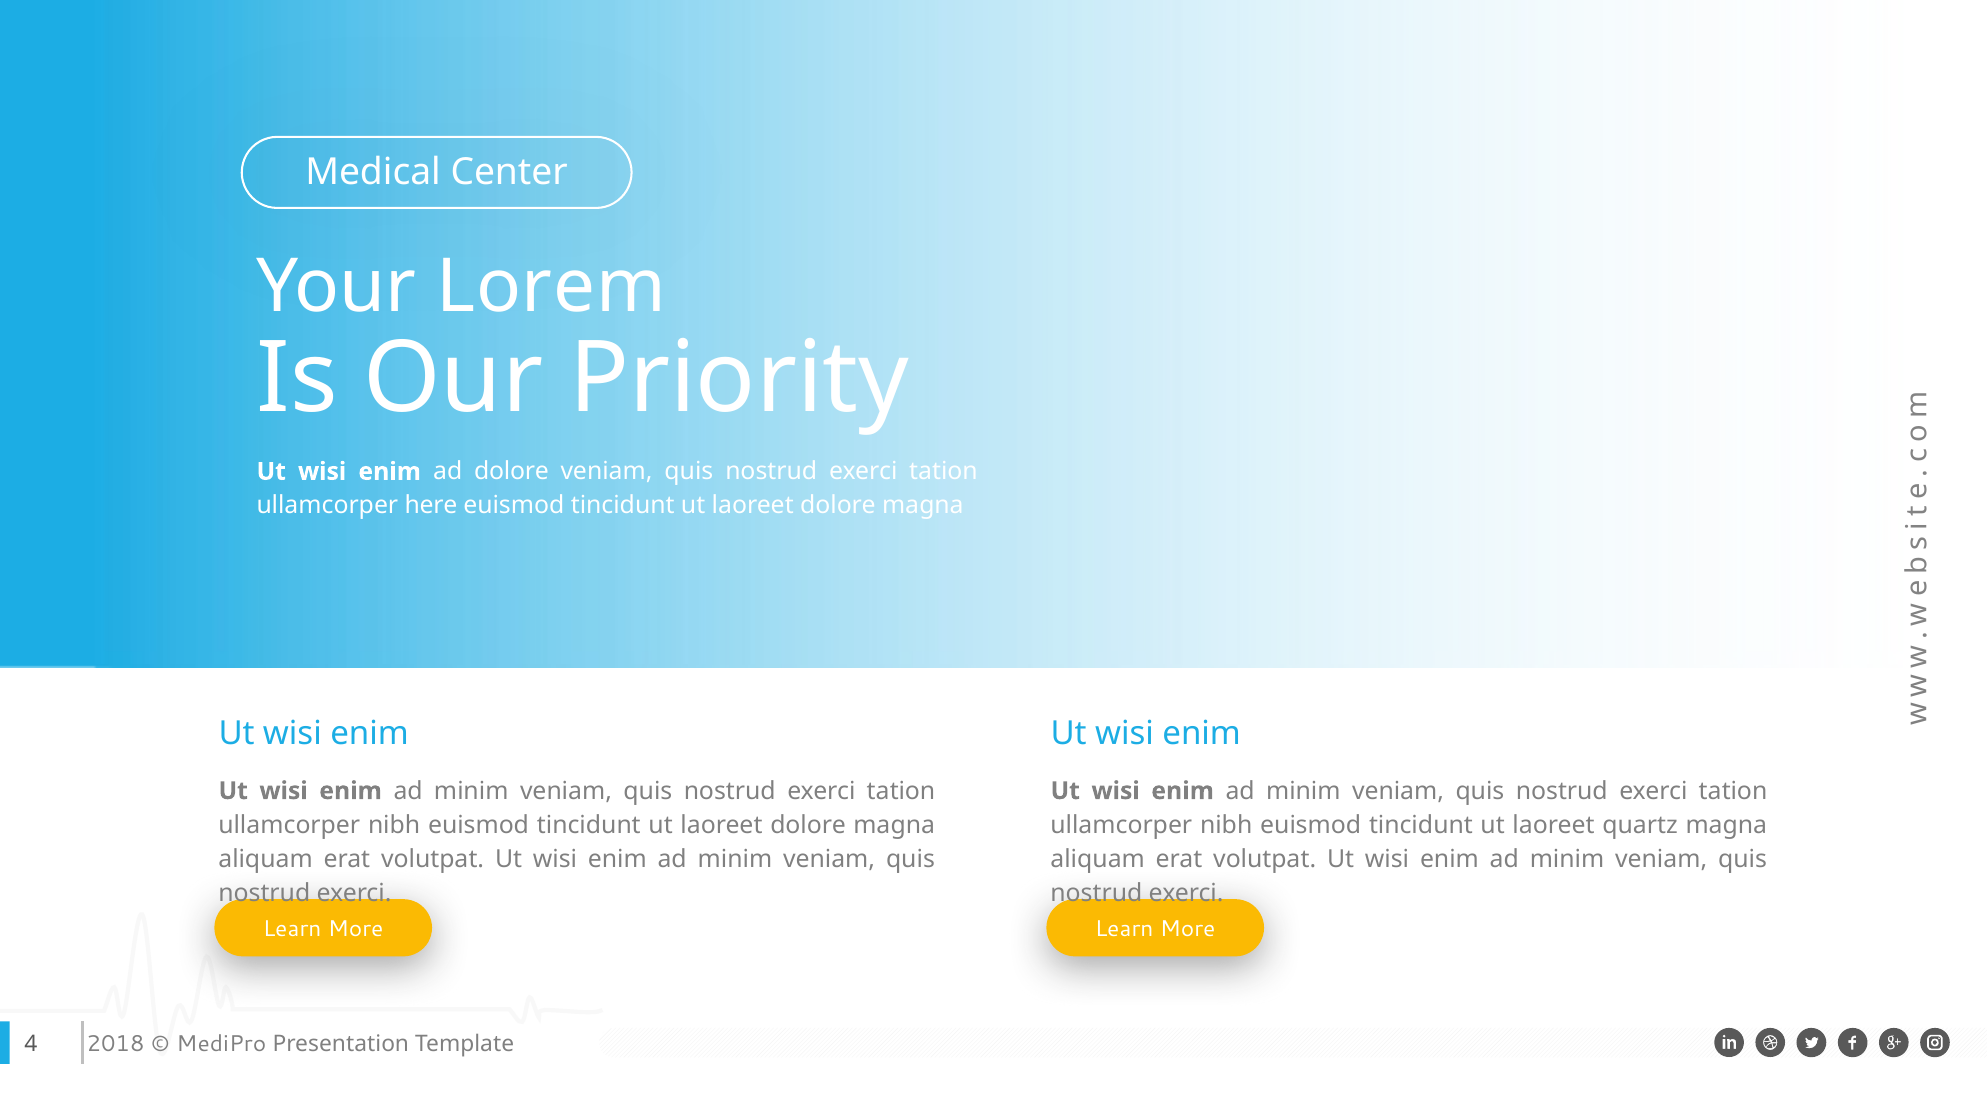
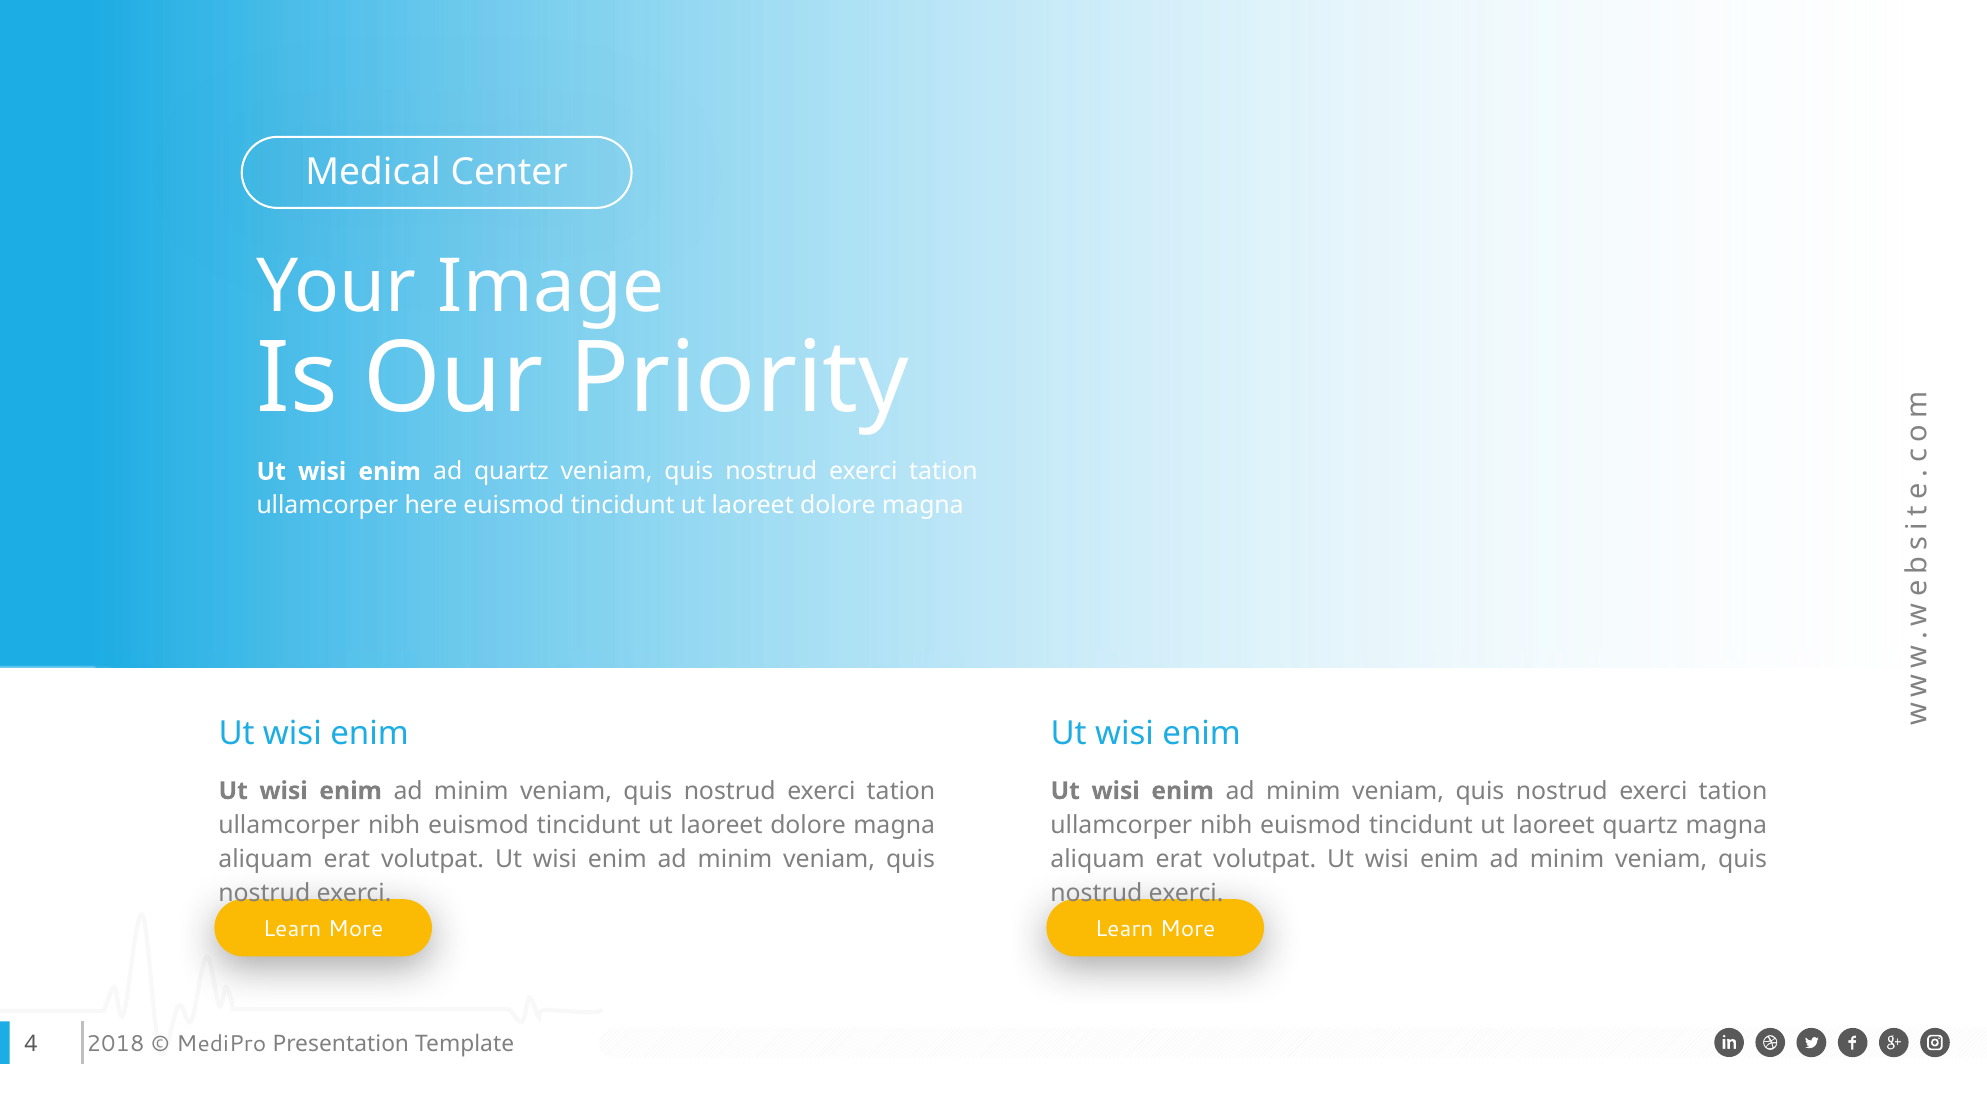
Lorem: Lorem -> Image
ad dolore: dolore -> quartz
